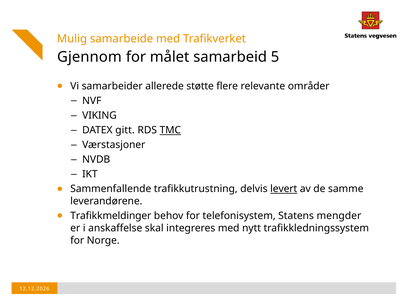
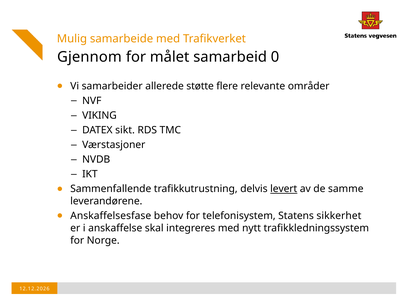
5: 5 -> 0
gitt: gitt -> sikt
TMC underline: present -> none
Trafikkmeldinger: Trafikkmeldinger -> Anskaffelsesfase
mengder: mengder -> sikkerhet
